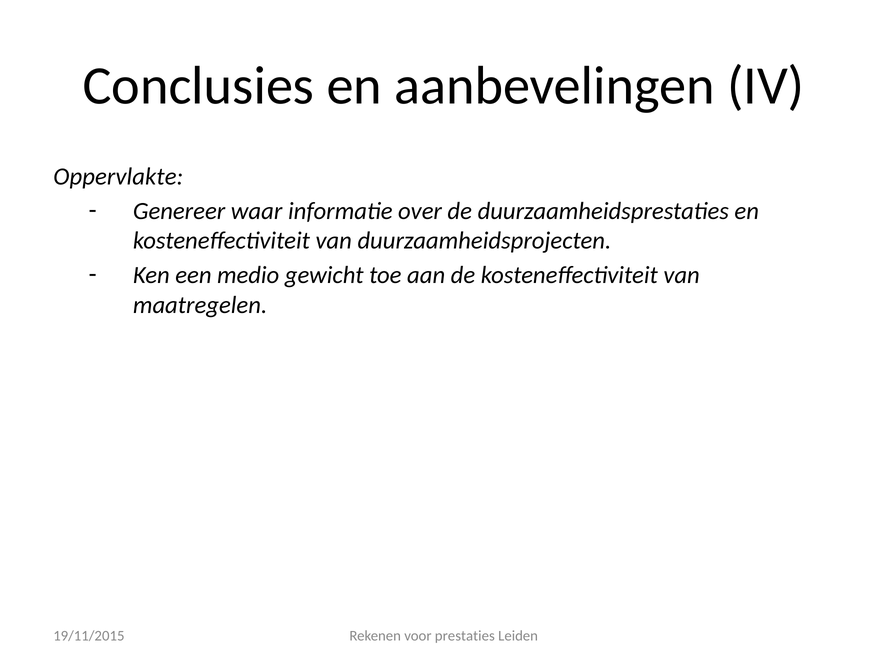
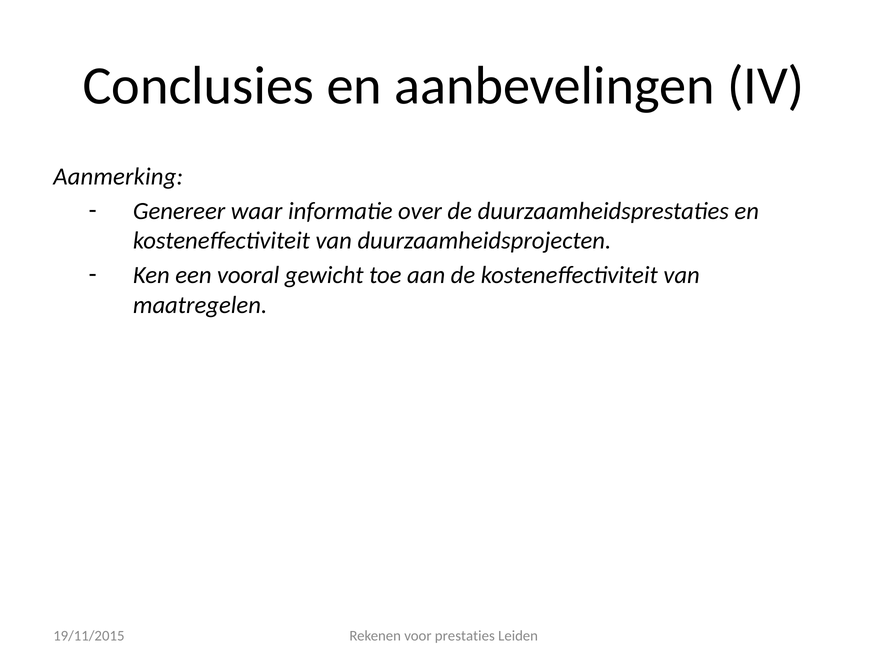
Oppervlakte: Oppervlakte -> Aanmerking
medio: medio -> vooral
